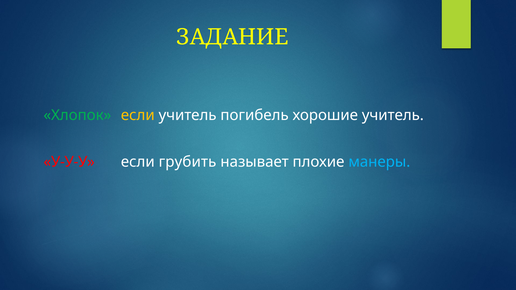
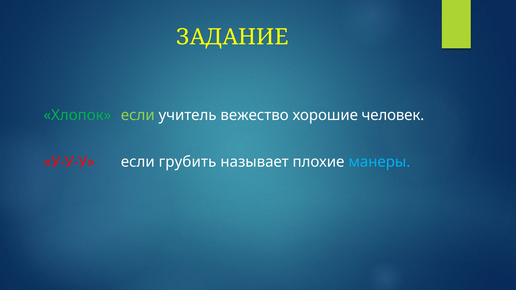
если at (138, 115) colour: yellow -> light green
погибель: погибель -> вежество
хорошие учитель: учитель -> человек
